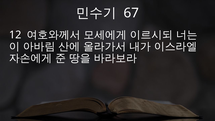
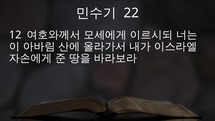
67: 67 -> 22
